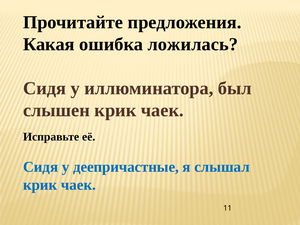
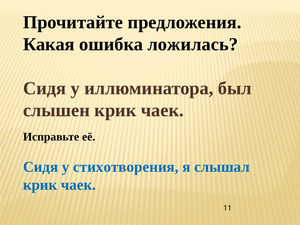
деепричастные: деепричастные -> стихотворения
